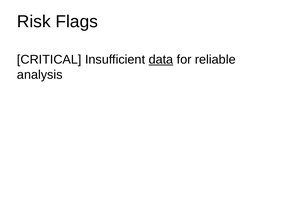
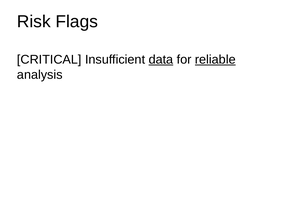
reliable underline: none -> present
